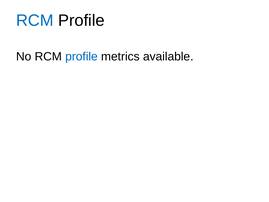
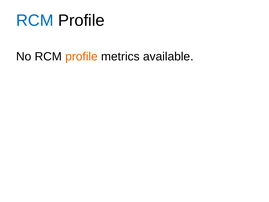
profile at (82, 56) colour: blue -> orange
